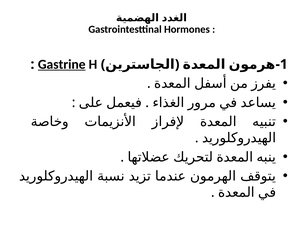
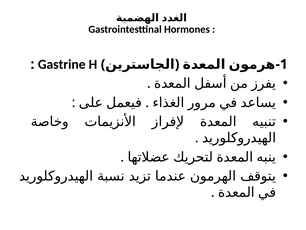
Gastrine underline: present -> none
